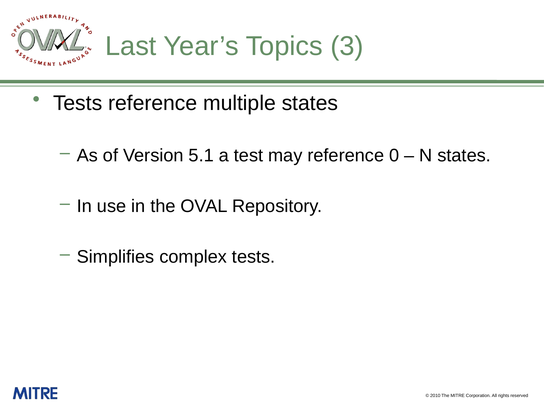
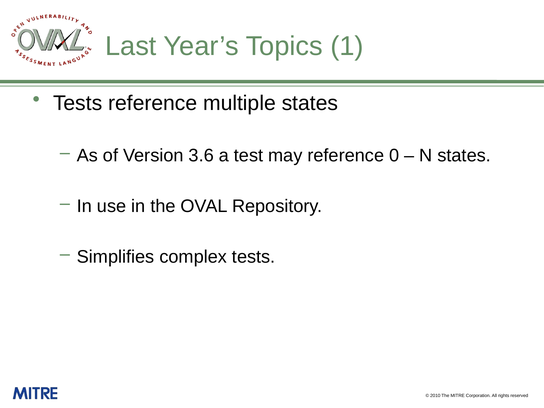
3: 3 -> 1
5.1: 5.1 -> 3.6
